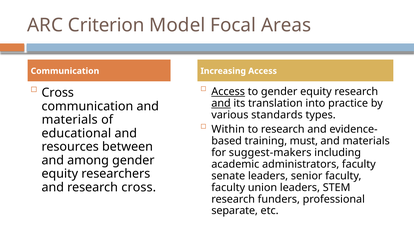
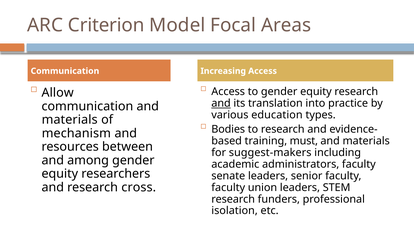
Access at (228, 92) underline: present -> none
Cross at (58, 93): Cross -> Allow
standards: standards -> education
Within: Within -> Bodies
educational: educational -> mechanism
separate: separate -> isolation
